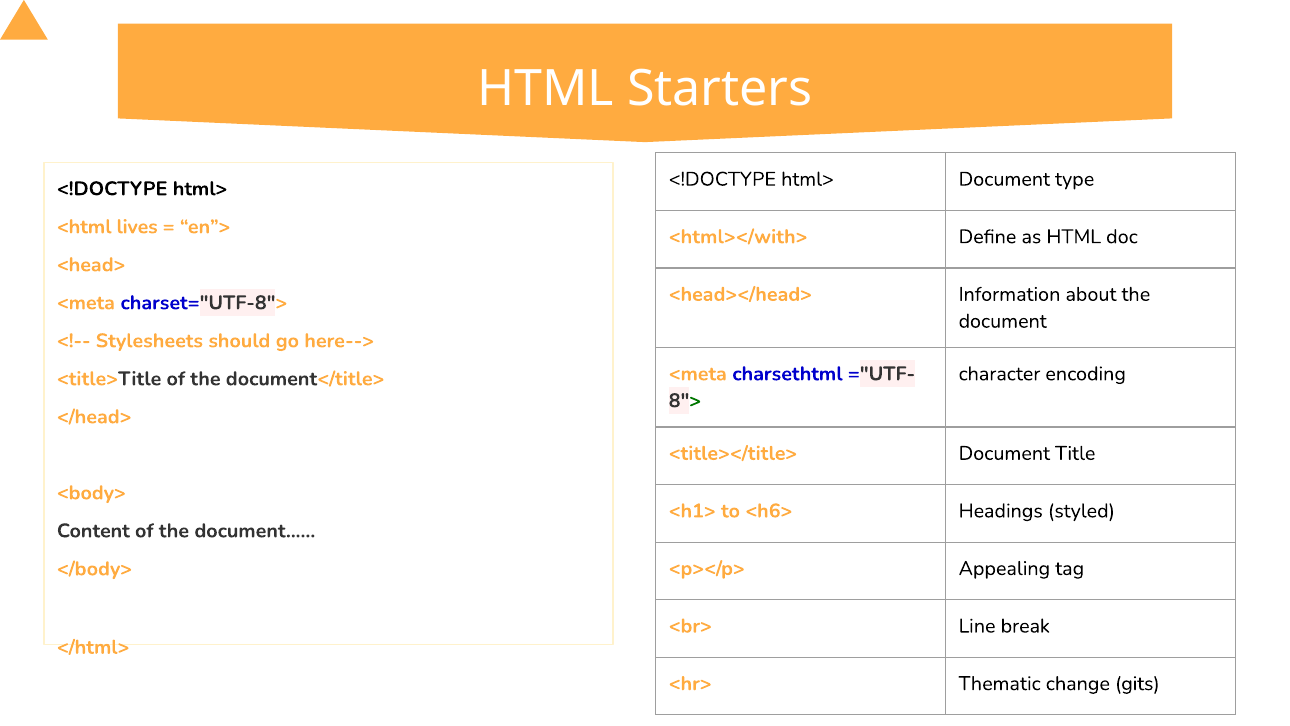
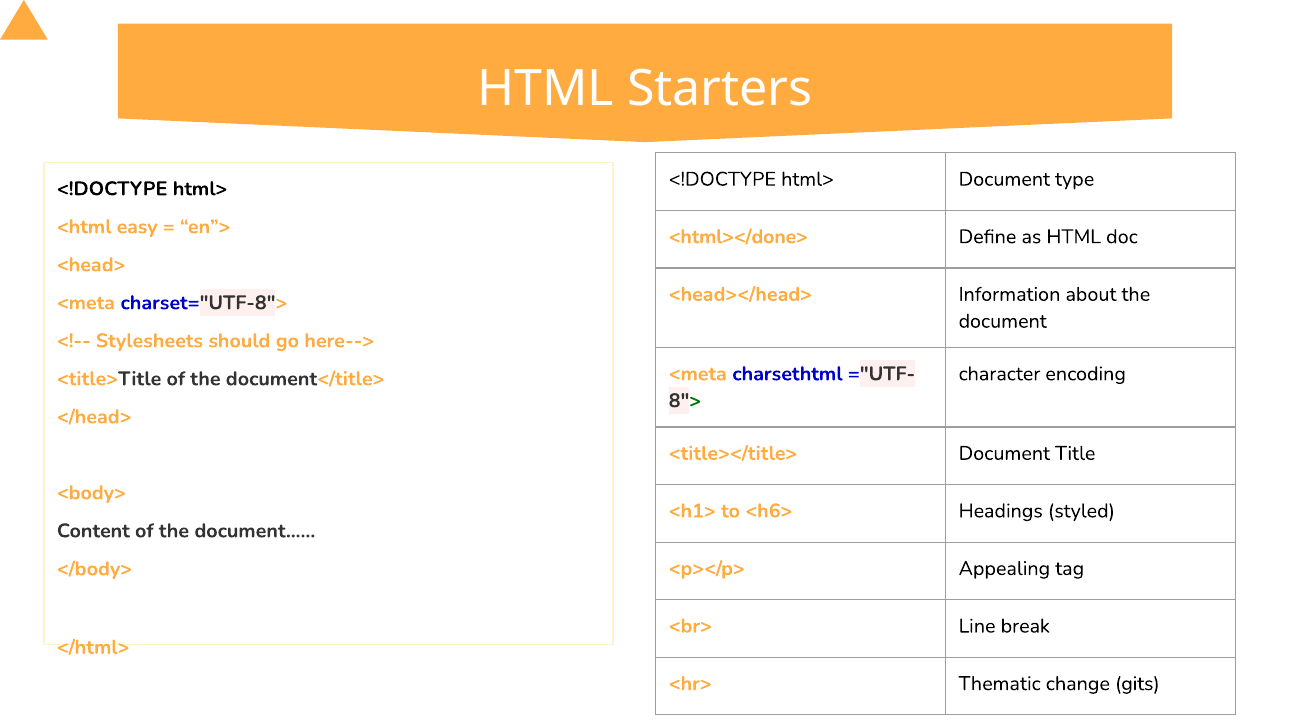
lives: lives -> easy
<html></with>: <html></with> -> <html></done>
